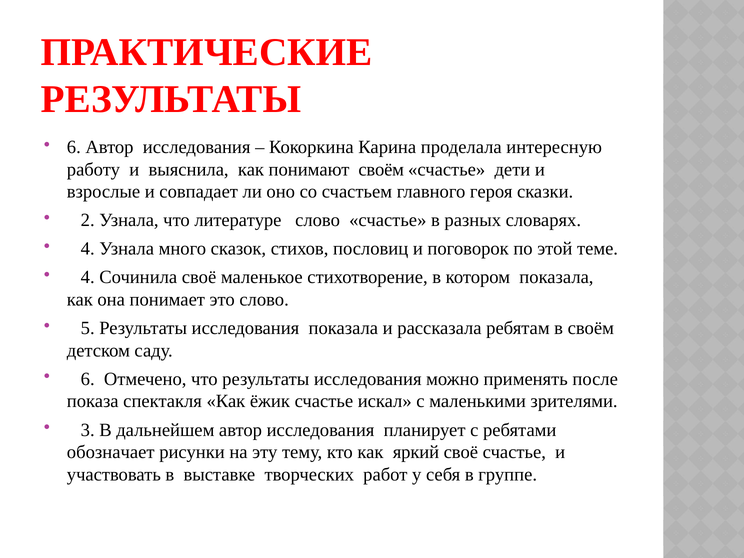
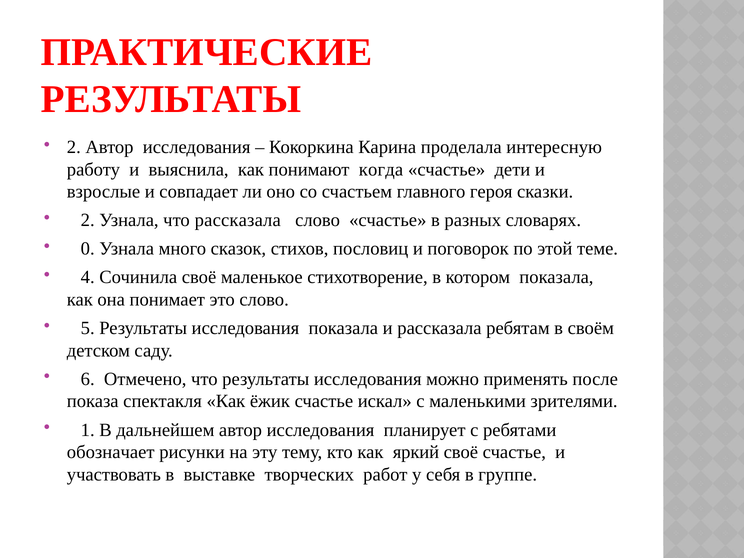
6 at (74, 147): 6 -> 2
понимают своём: своём -> когда
что литературе: литературе -> рассказала
4 at (88, 249): 4 -> 0
3: 3 -> 1
